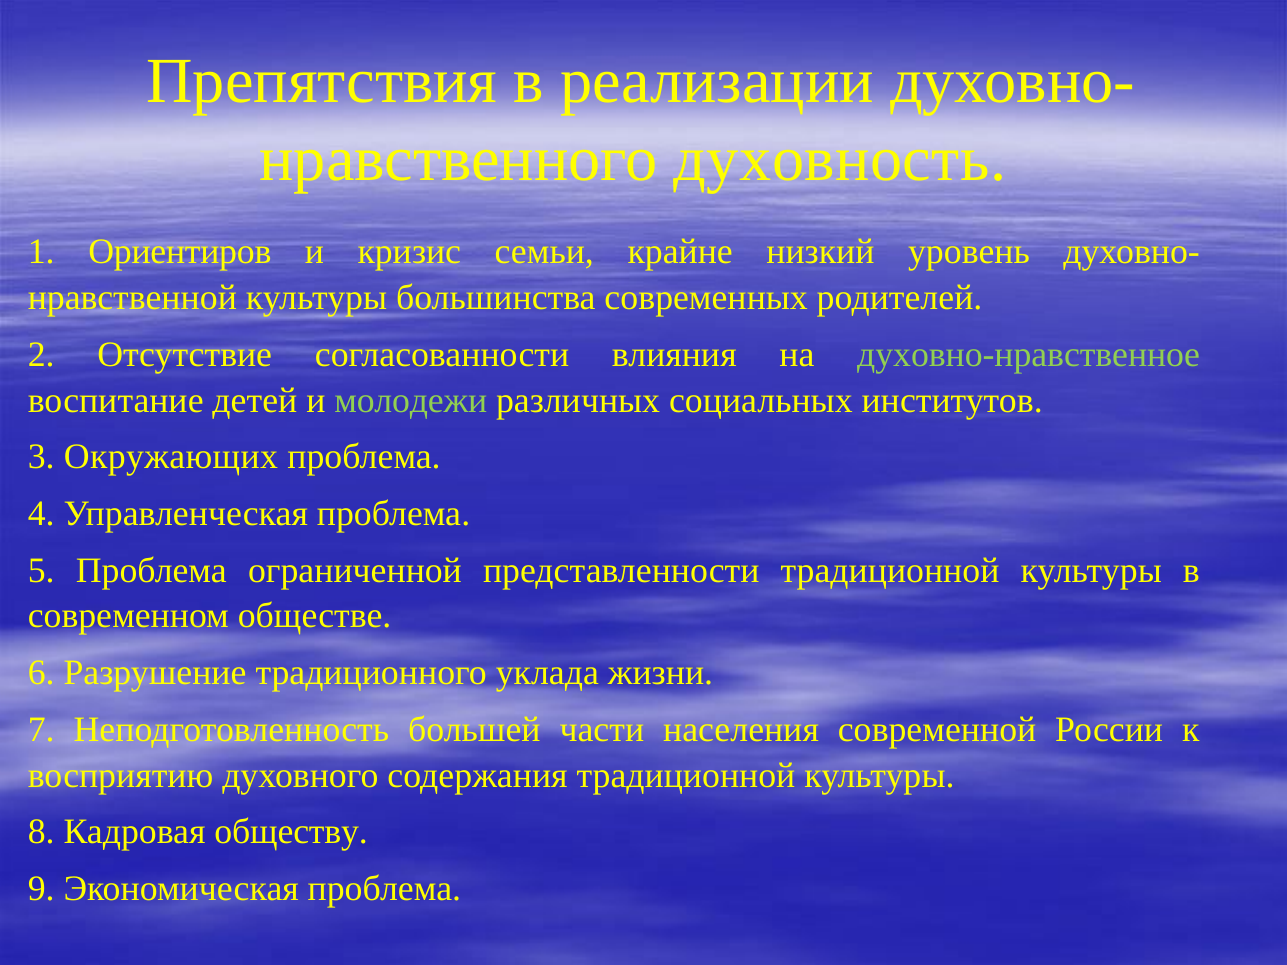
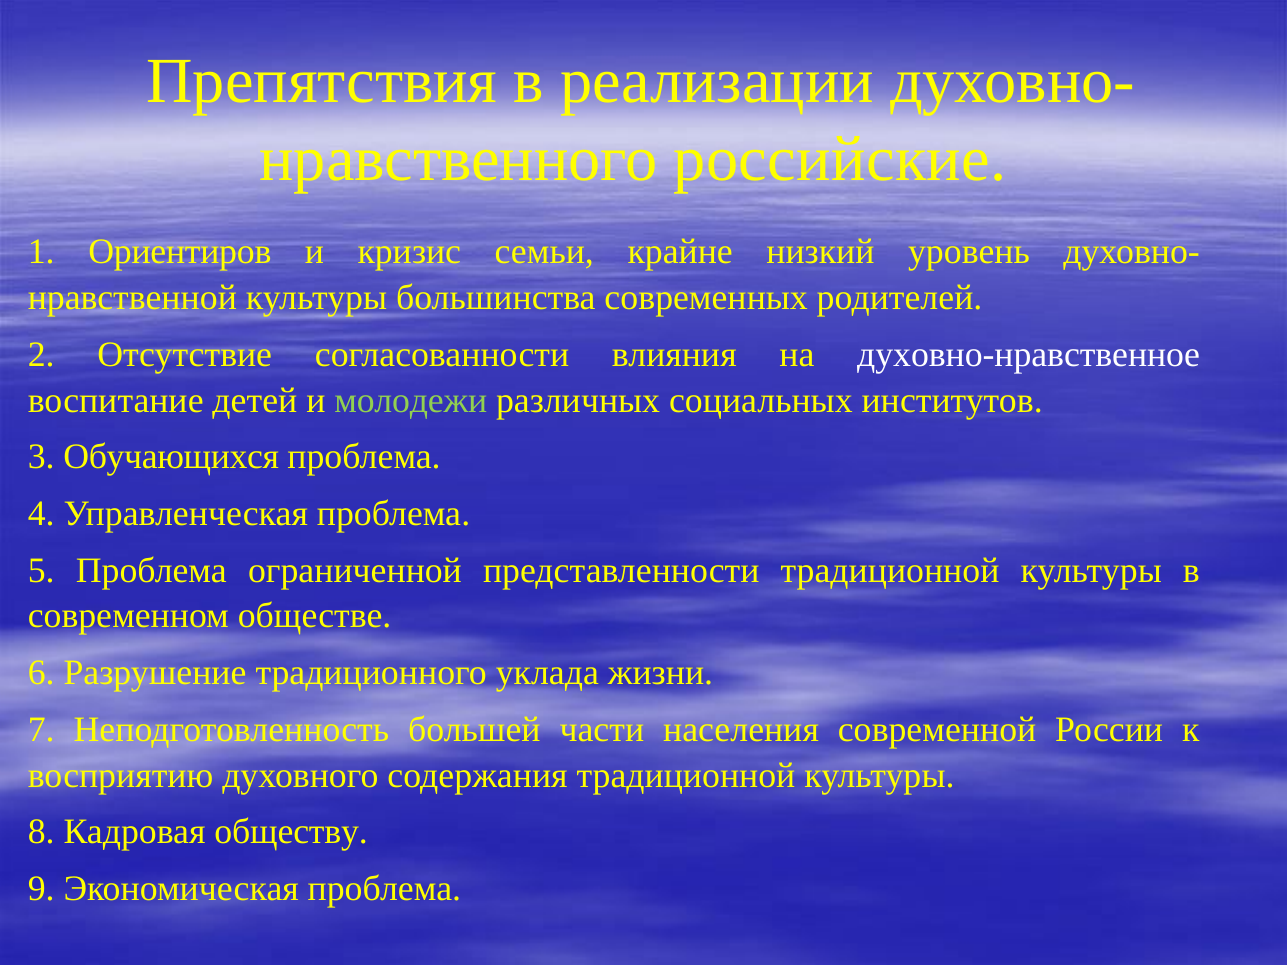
духовность: духовность -> российские
духовно-нравственное colour: light green -> white
Окружающих: Окружающих -> Обучающихся
